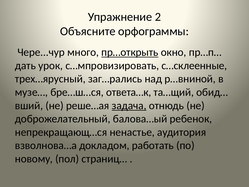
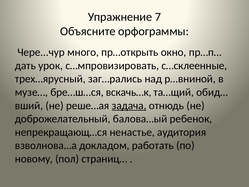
2: 2 -> 7
пр…открыть underline: present -> none
ответа…к: ответа…к -> вскачь…к
